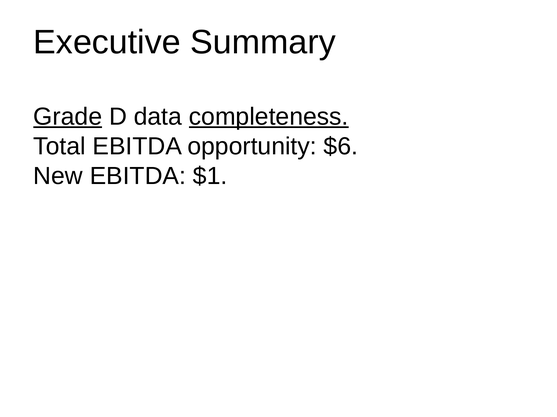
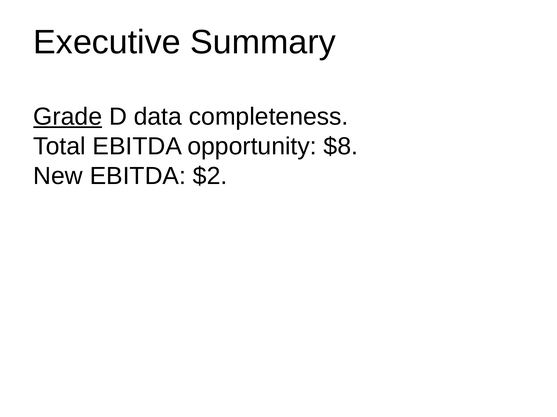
completeness underline: present -> none
$6: $6 -> $8
$1: $1 -> $2
